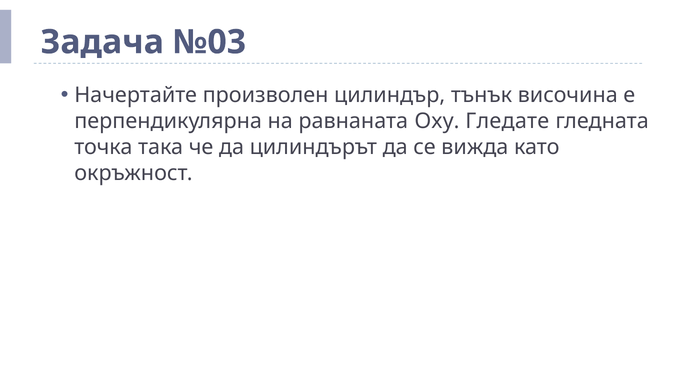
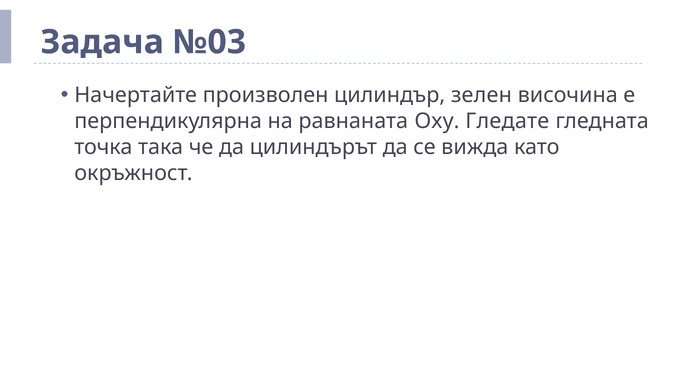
тънък: тънък -> зелен
